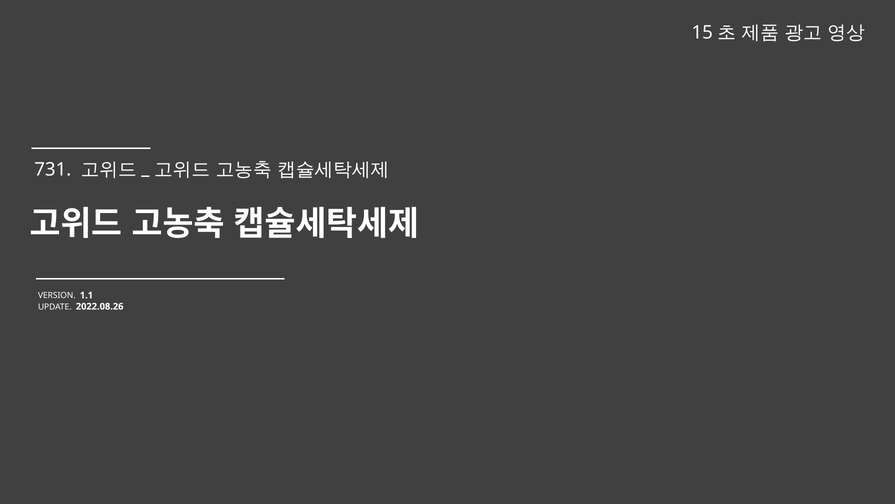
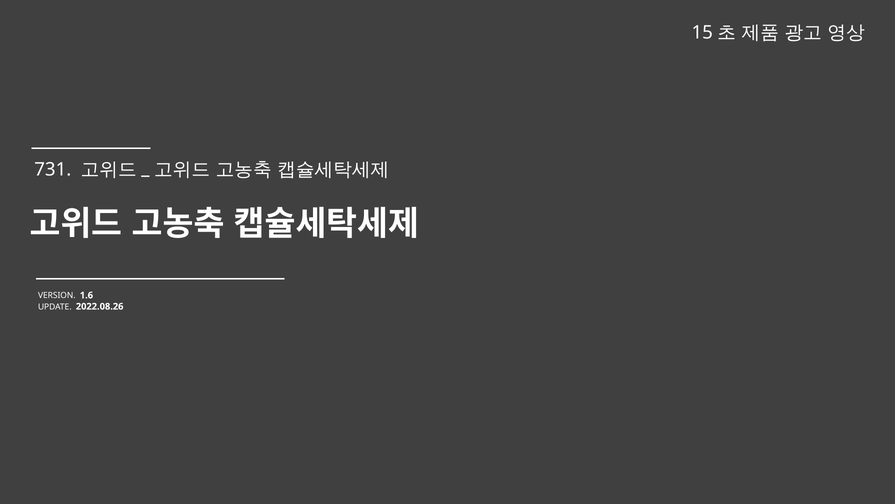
1.1: 1.1 -> 1.6
